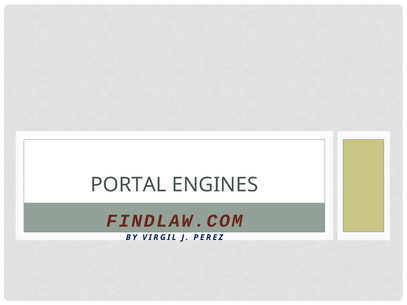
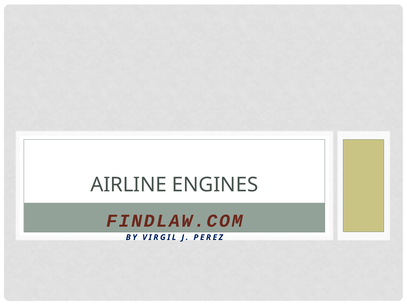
PORTAL: PORTAL -> AIRLINE
